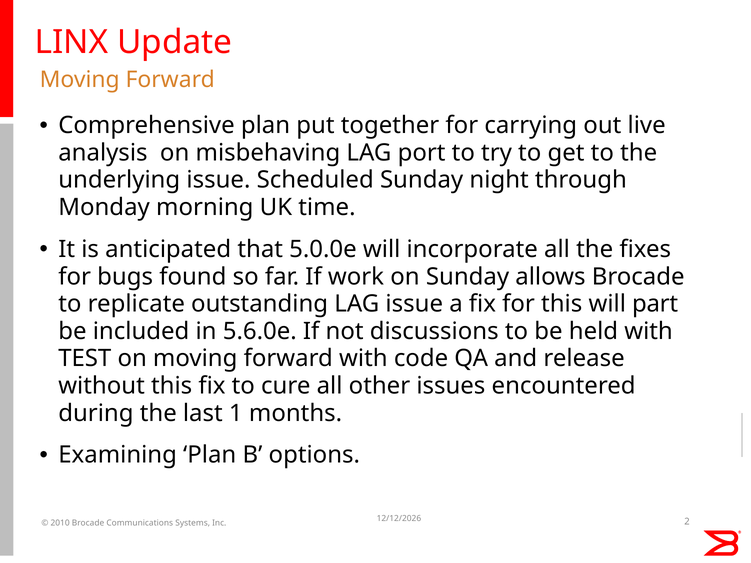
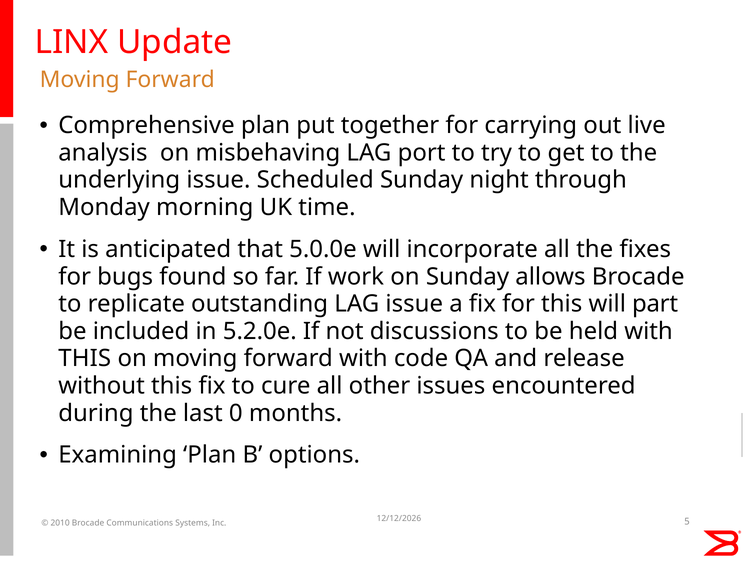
5.6.0e: 5.6.0e -> 5.2.0e
TEST at (85, 359): TEST -> THIS
1: 1 -> 0
2: 2 -> 5
